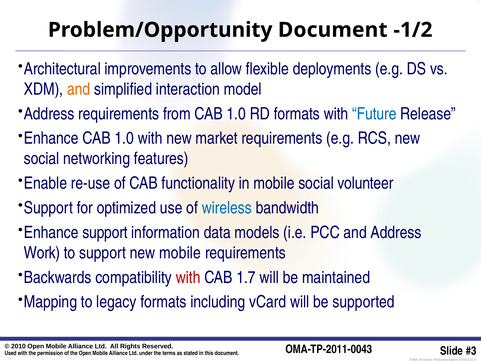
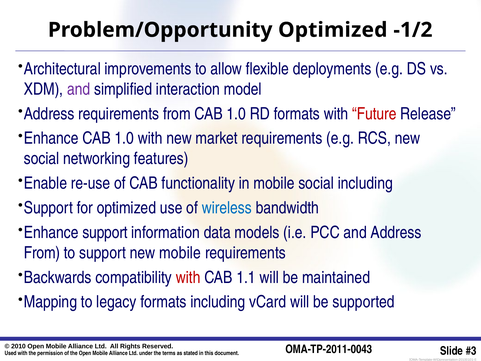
Problem/Opportunity Document: Document -> Optimized
and at (79, 89) colour: orange -> purple
Future colour: blue -> red
social volunteer: volunteer -> including
Work at (42, 253): Work -> From
1.7: 1.7 -> 1.1
